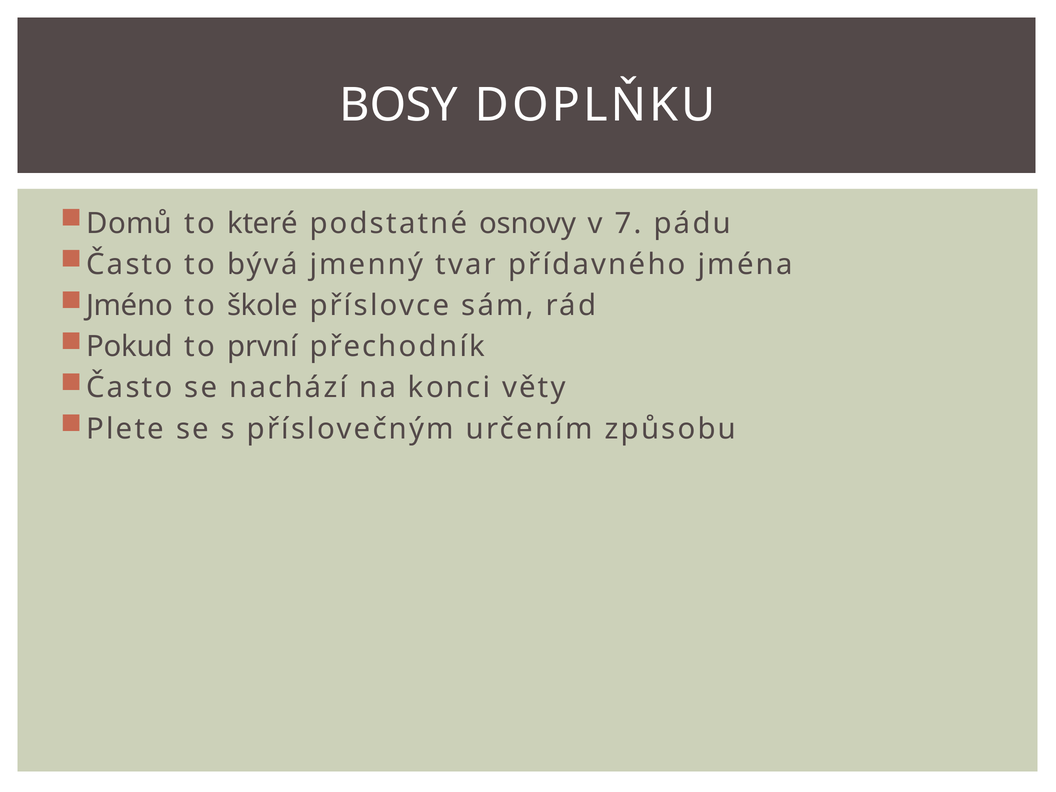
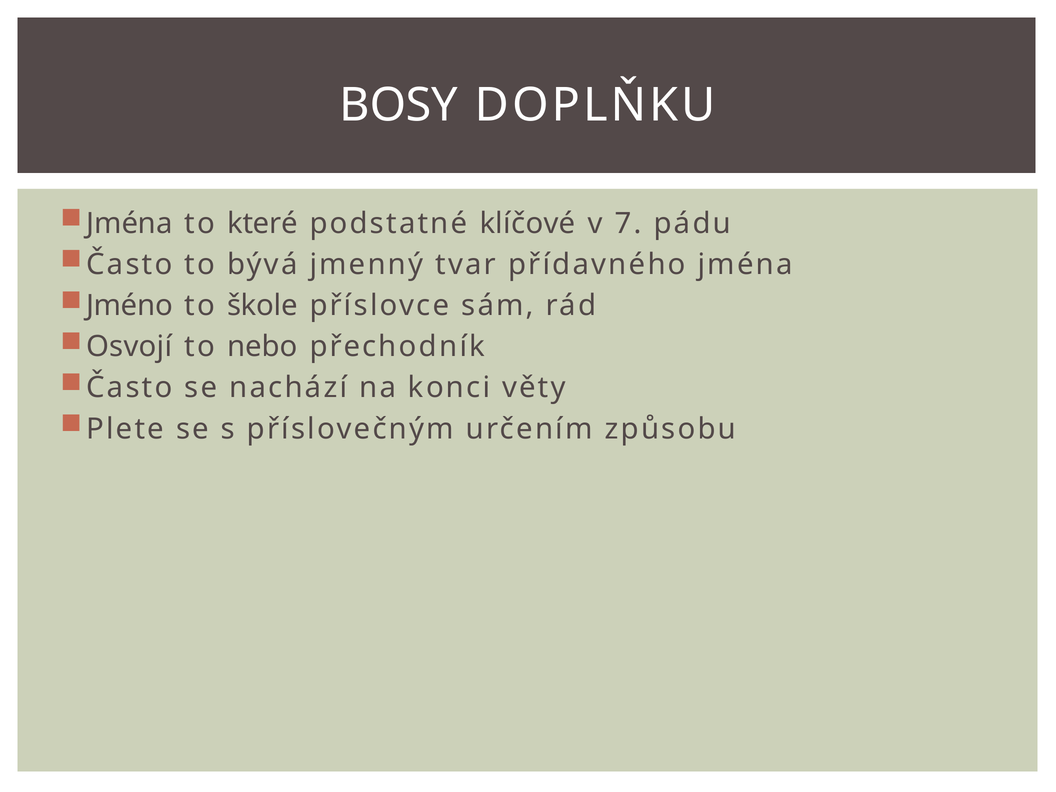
Domů at (129, 223): Domů -> Jména
osnovy: osnovy -> klíčové
Pokud: Pokud -> Osvojí
první: první -> nebo
